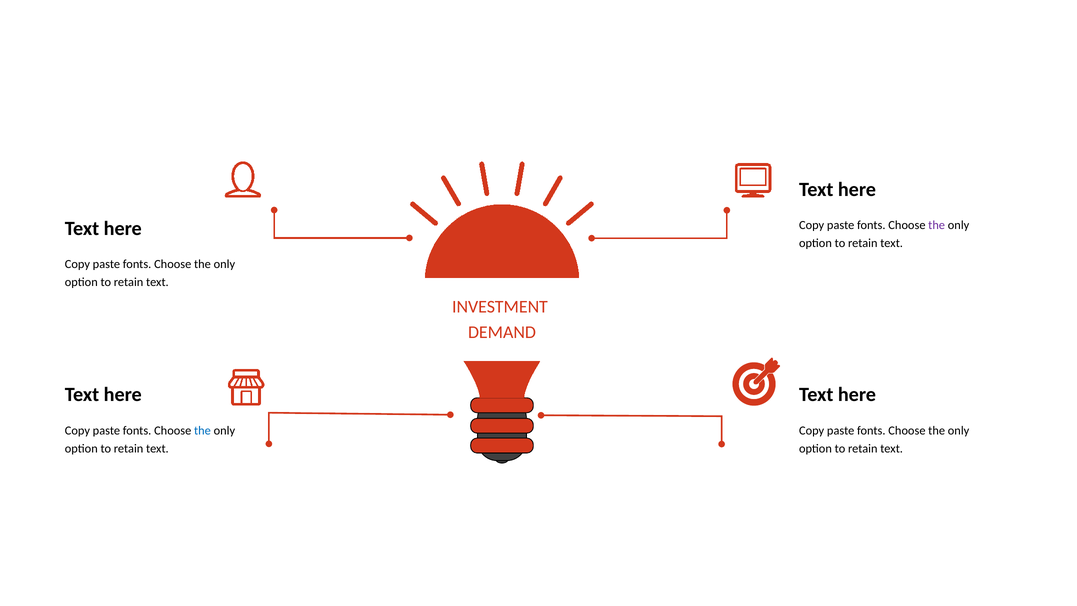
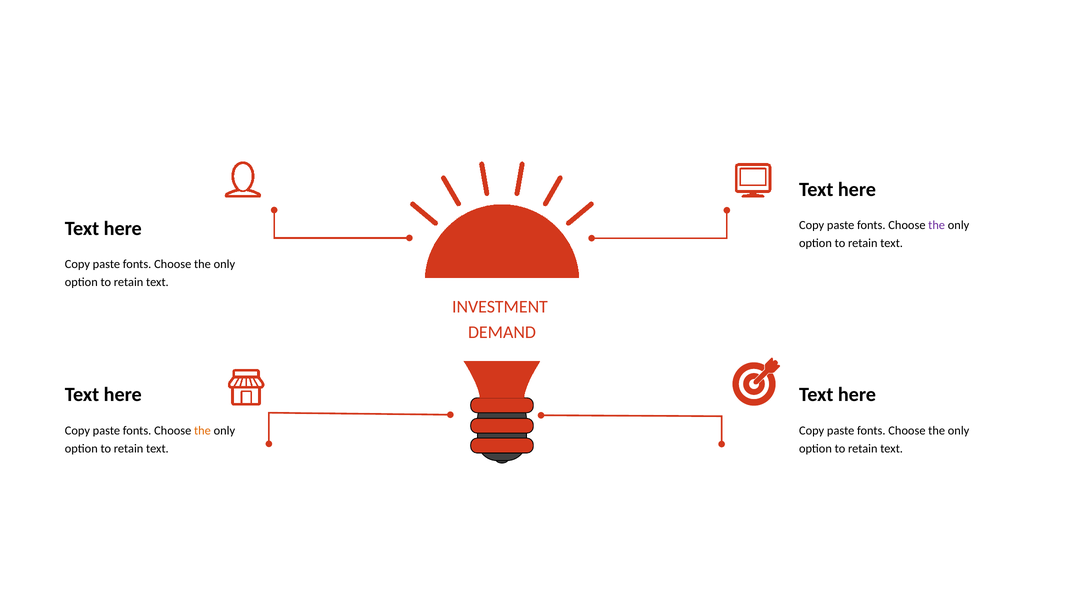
the at (202, 430) colour: blue -> orange
